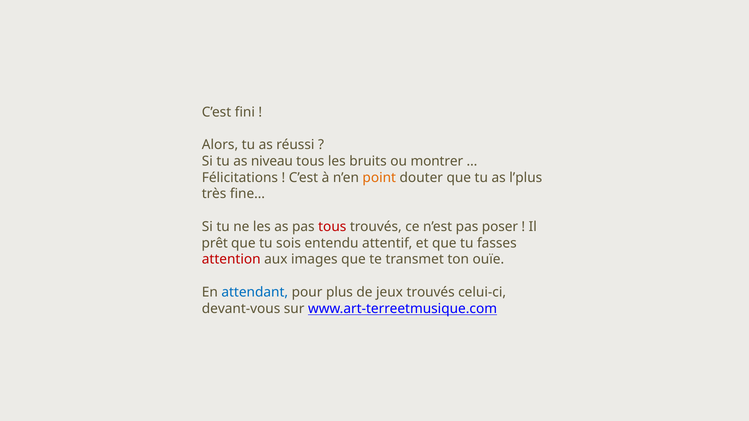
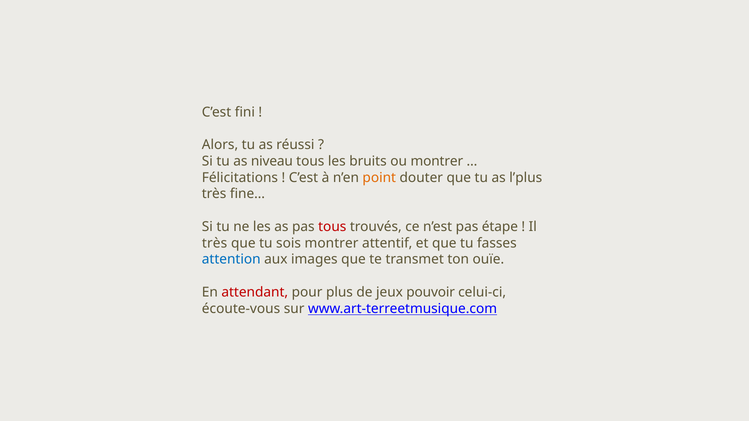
poser: poser -> étape
prêt at (215, 243): prêt -> très
sois entendu: entendu -> montrer
attention colour: red -> blue
attendant colour: blue -> red
jeux trouvés: trouvés -> pouvoir
devant-vous: devant-vous -> écoute-vous
